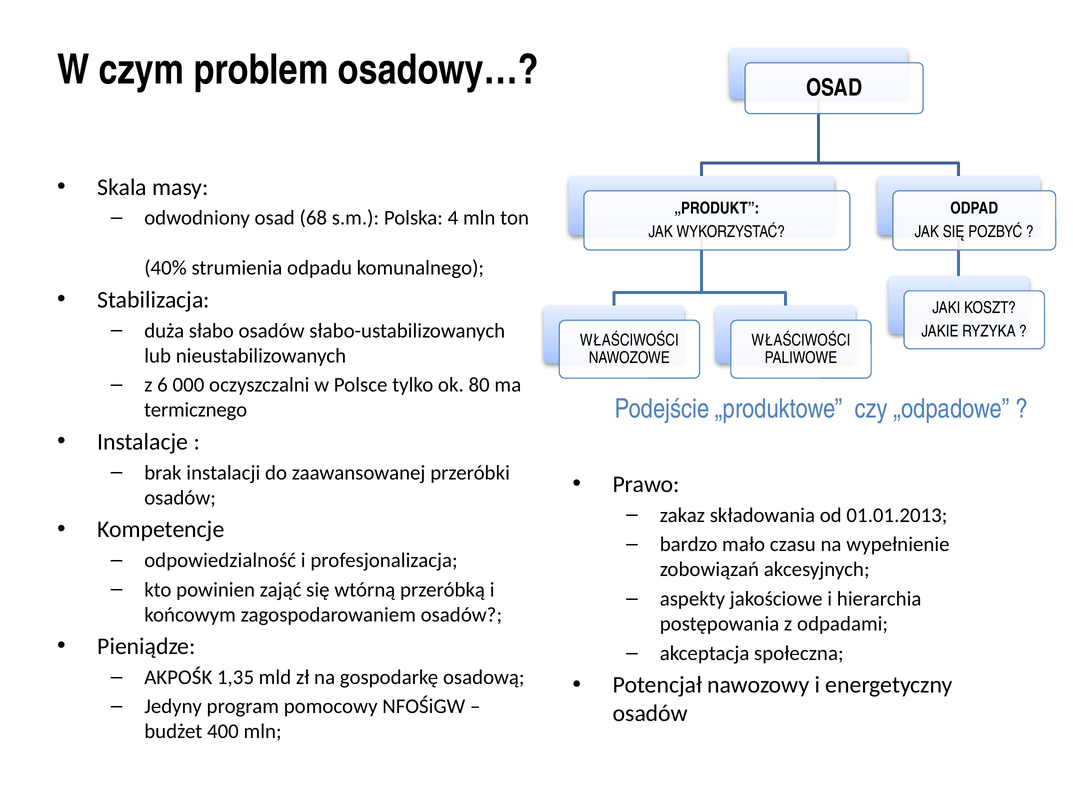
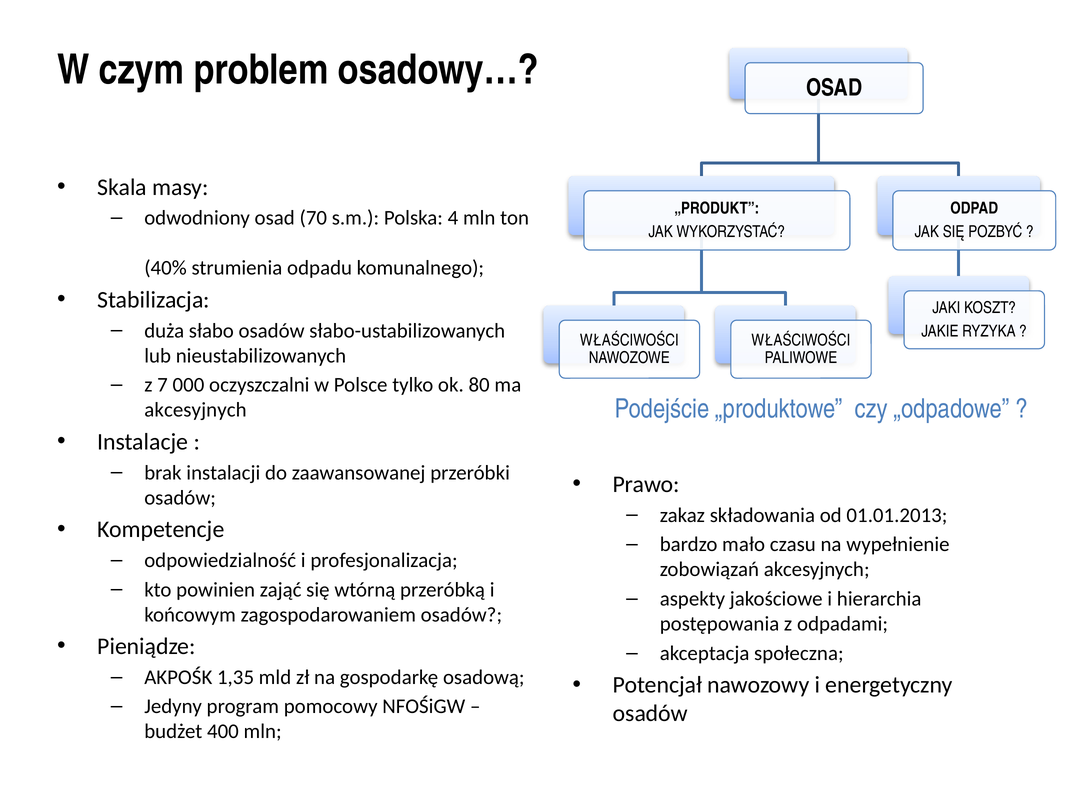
68: 68 -> 70
6: 6 -> 7
termicznego at (196, 410): termicznego -> akcesyjnych
